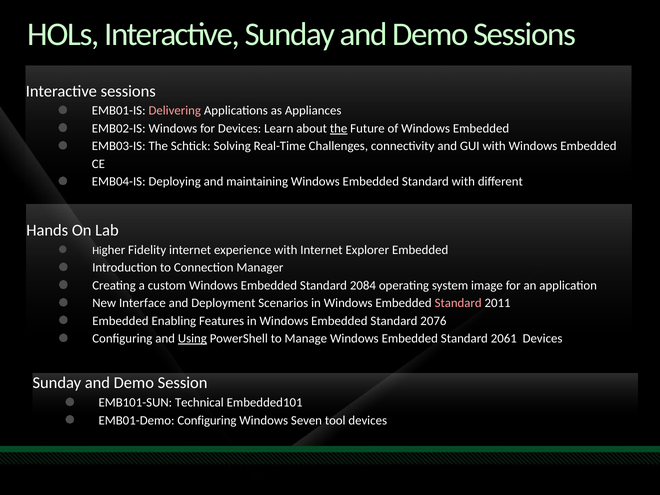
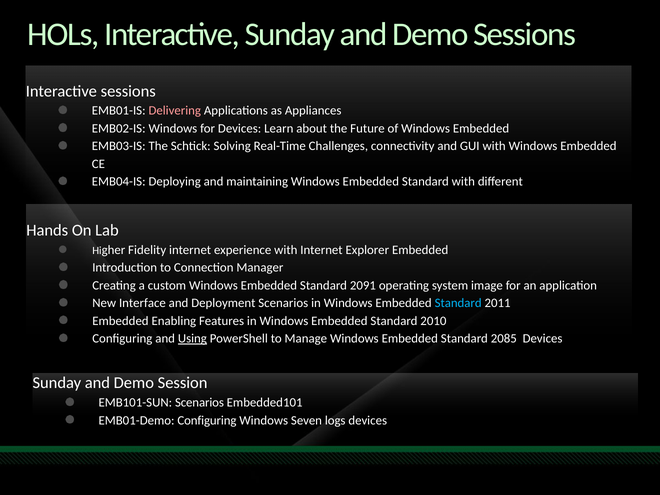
the at (339, 128) underline: present -> none
2084: 2084 -> 2091
Standard at (458, 303) colour: pink -> light blue
2076: 2076 -> 2010
2061: 2061 -> 2085
EMB101-SUN Technical: Technical -> Scenarios
tool: tool -> logs
